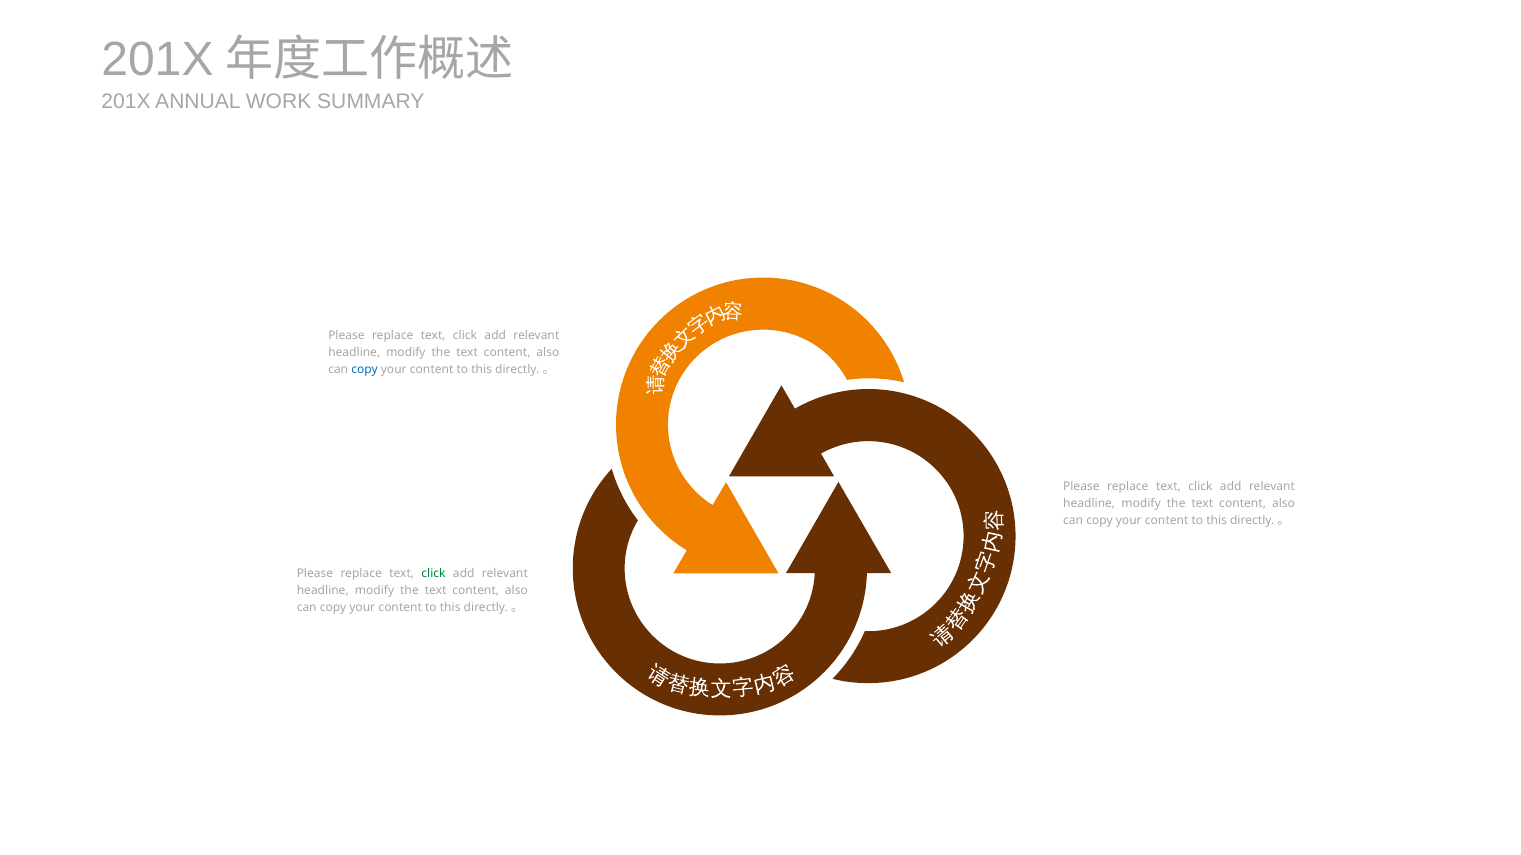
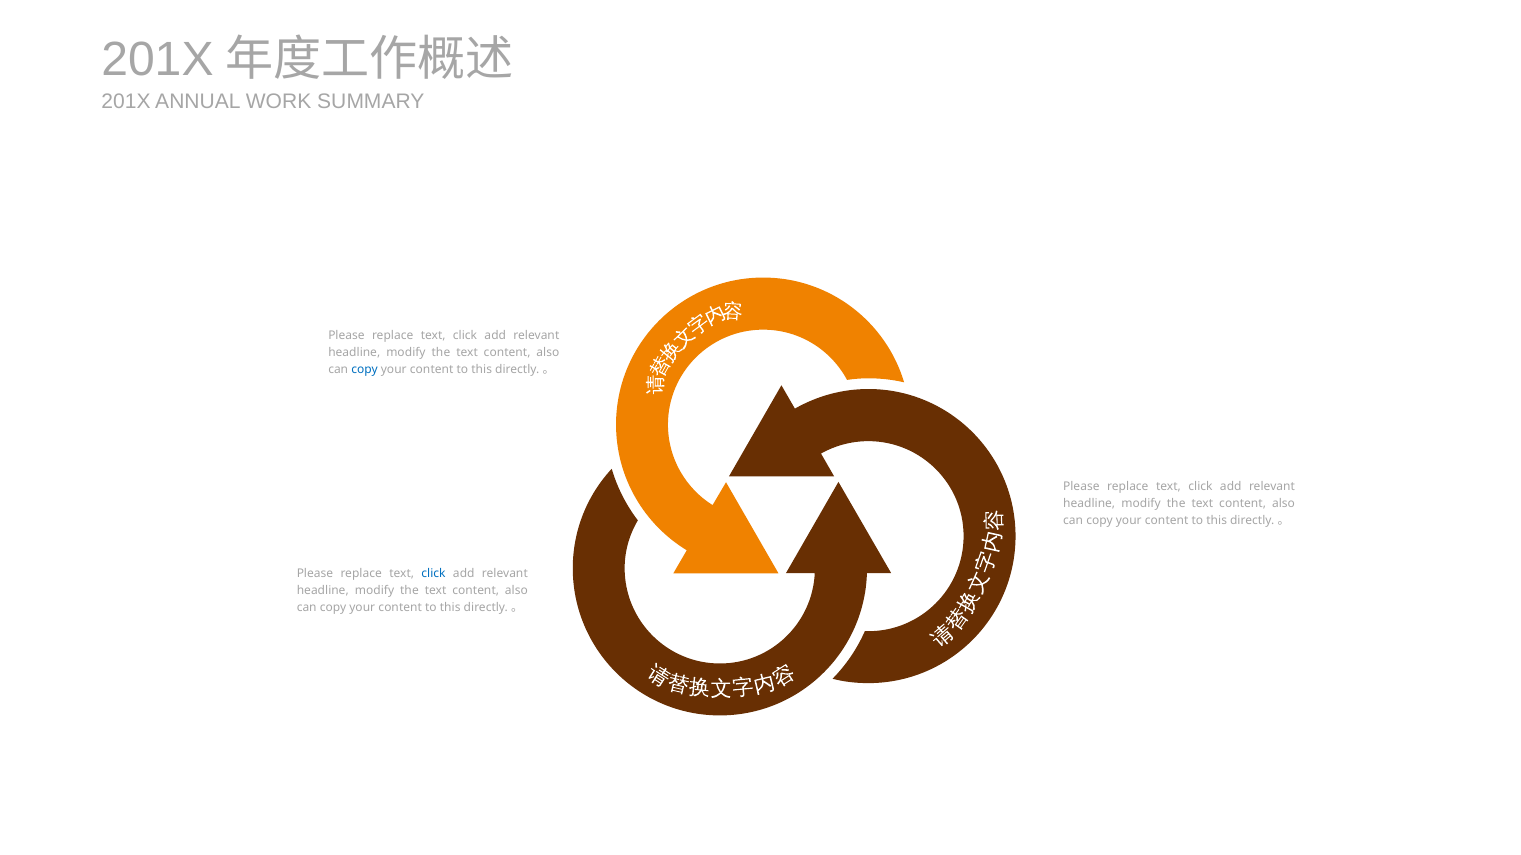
click at (434, 573) colour: green -> blue
